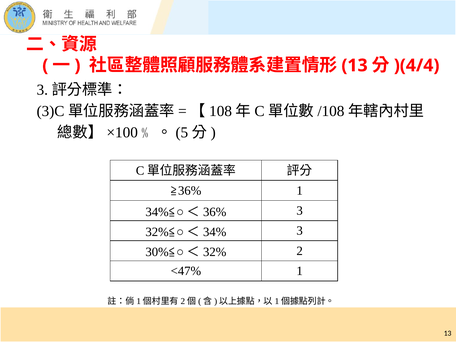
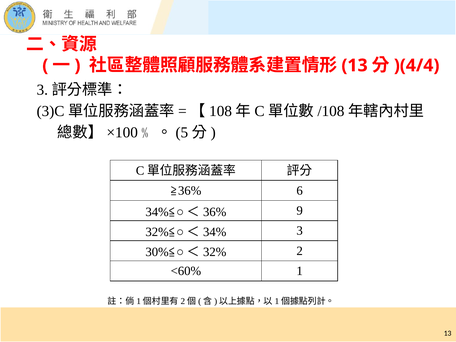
≧36% 1: 1 -> 6
3 at (300, 211): 3 -> 9
<47%: <47% -> <60%
